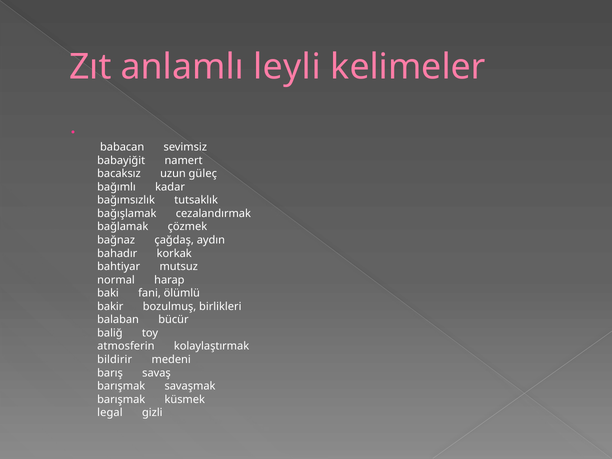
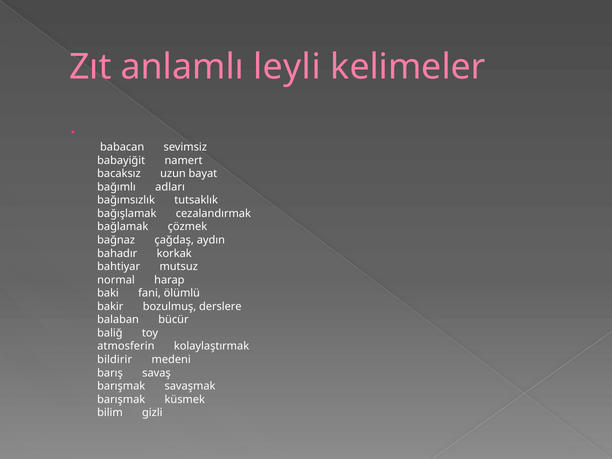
güleç: güleç -> bayat
kadar: kadar -> adları
birlikleri: birlikleri -> derslere
legal: legal -> bilim
